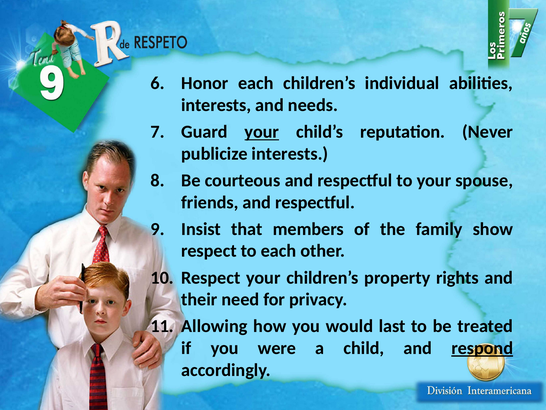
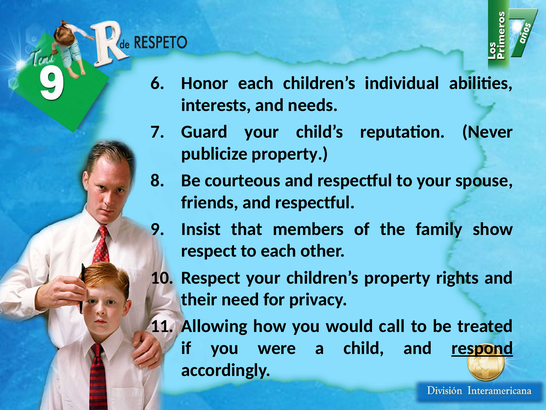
your at (262, 132) underline: present -> none
publicize interests: interests -> property
last: last -> call
